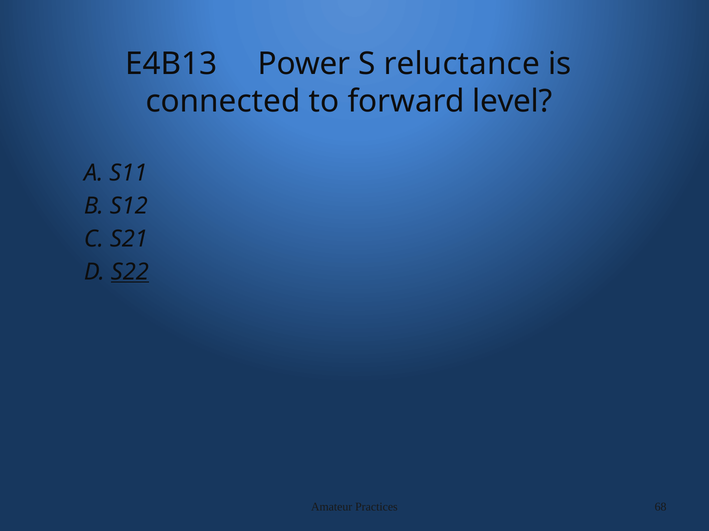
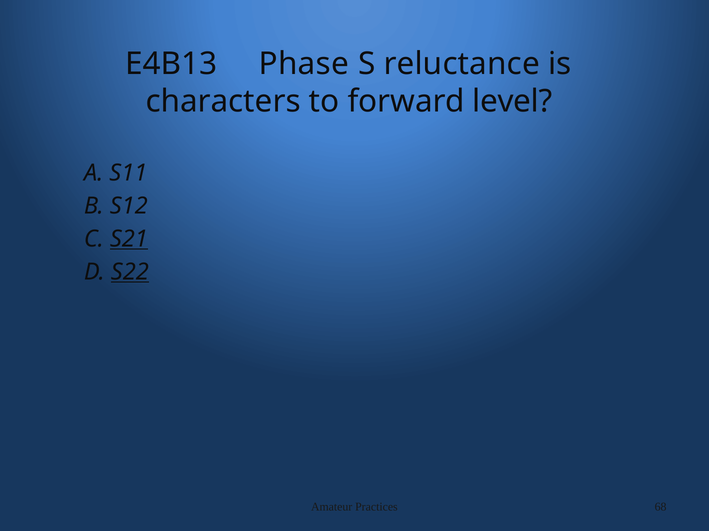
Power: Power -> Phase
connected: connected -> characters
S21 underline: none -> present
